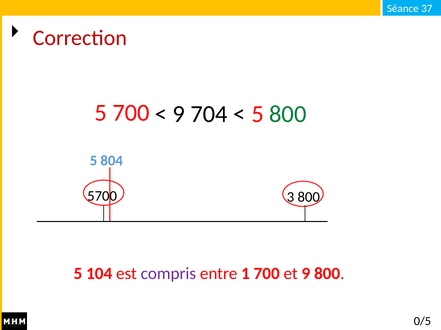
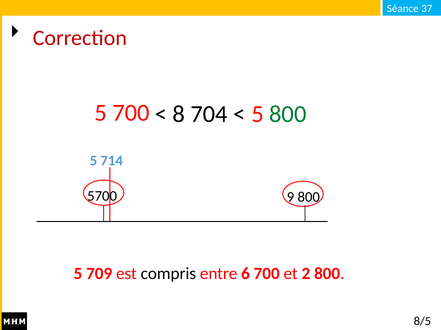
9 at (179, 114): 9 -> 8
804: 804 -> 714
3: 3 -> 9
104: 104 -> 709
compris colour: purple -> black
1: 1 -> 6
et 9: 9 -> 2
0/5: 0/5 -> 8/5
